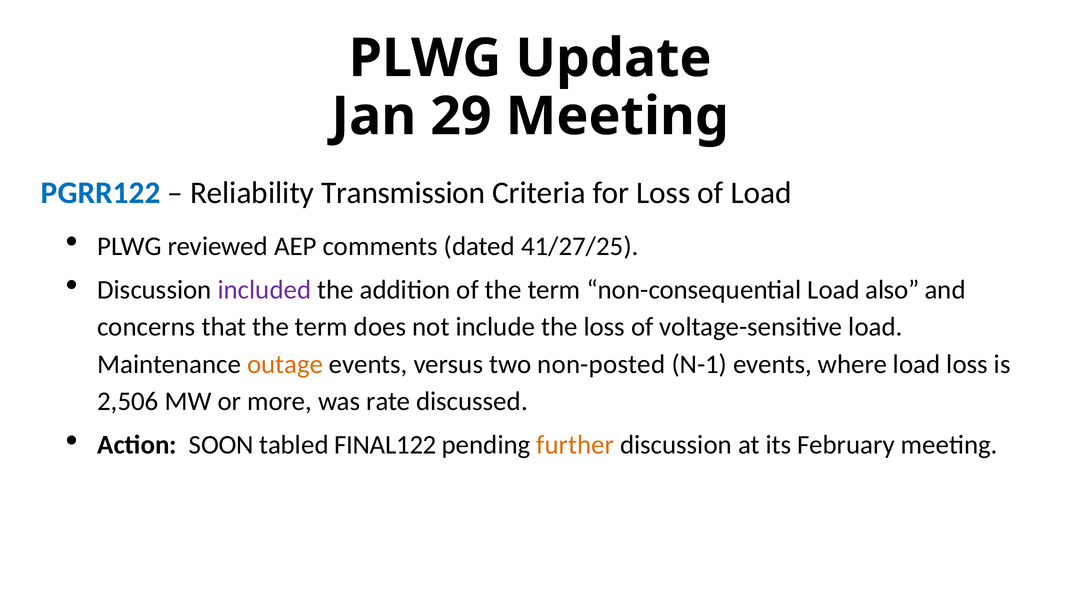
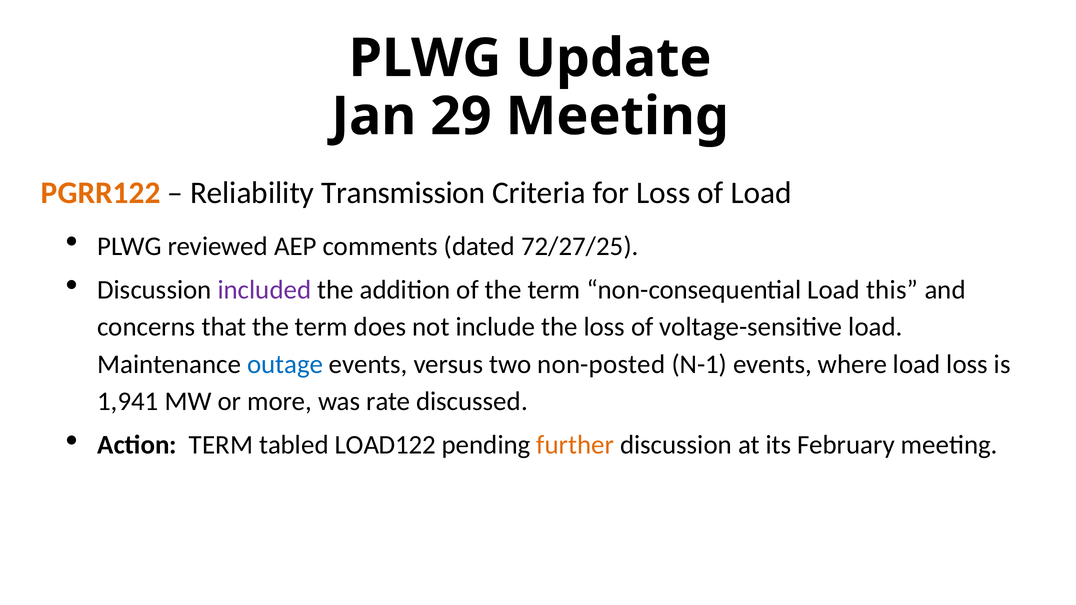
PGRR122 colour: blue -> orange
41/27/25: 41/27/25 -> 72/27/25
also: also -> this
outage colour: orange -> blue
2,506: 2,506 -> 1,941
Action SOON: SOON -> TERM
FINAL122: FINAL122 -> LOAD122
